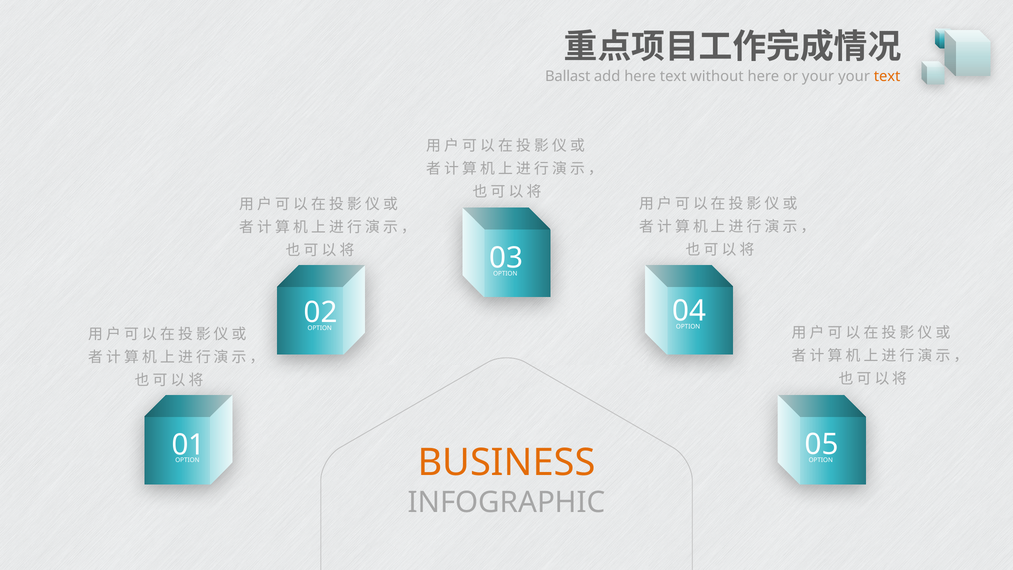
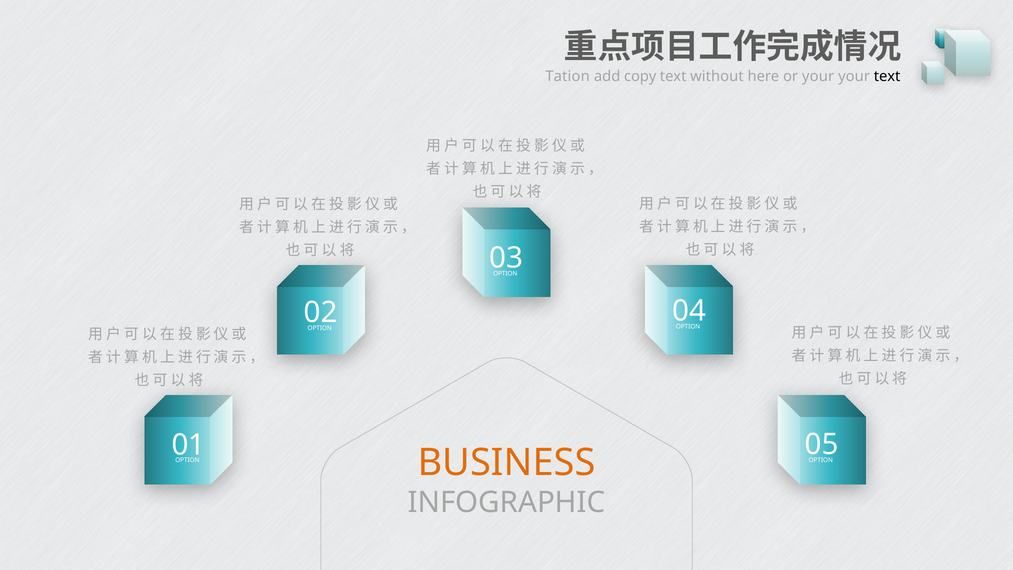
Ballast: Ballast -> Tation
add here: here -> copy
text at (887, 76) colour: orange -> black
